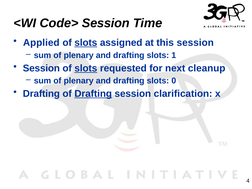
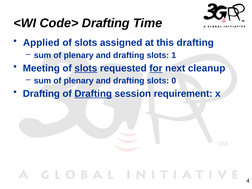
Code> Session: Session -> Drafting
slots at (86, 43) underline: present -> none
this session: session -> drafting
Session at (41, 68): Session -> Meeting
for underline: none -> present
clarification: clarification -> requirement
